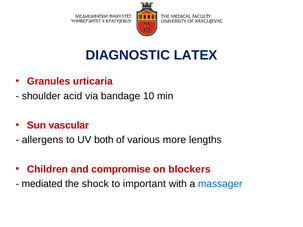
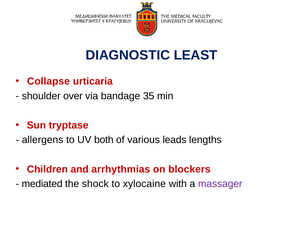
LATEX: LATEX -> LEAST
Granules: Granules -> Collapse
acid: acid -> over
10: 10 -> 35
vascular: vascular -> tryptase
more: more -> leads
compromise: compromise -> arrhythmias
important: important -> xylocaine
massager colour: blue -> purple
